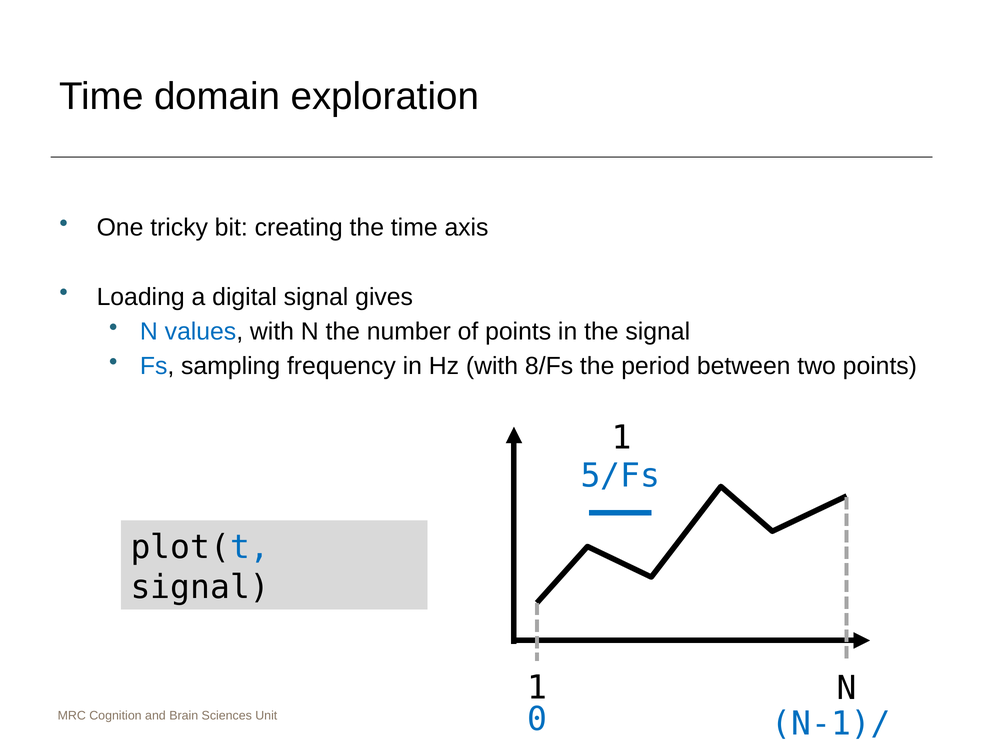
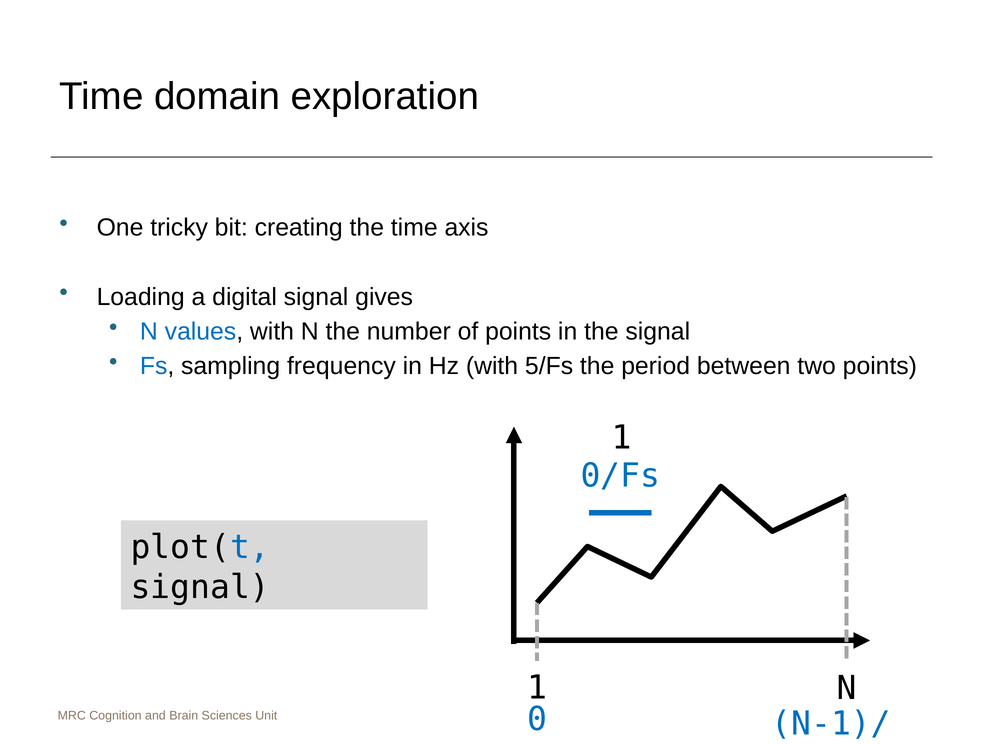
8/Fs: 8/Fs -> 5/Fs
5/Fs: 5/Fs -> 0/Fs
